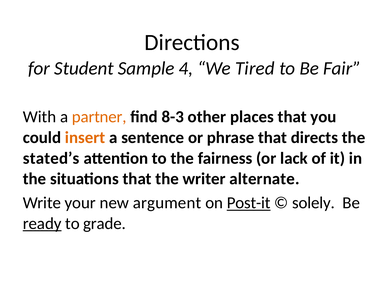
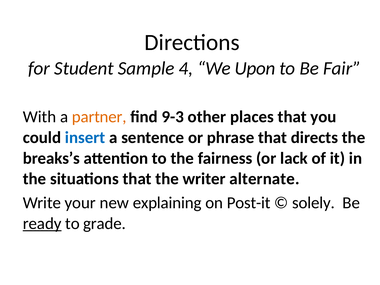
Tired: Tired -> Upon
8-3: 8-3 -> 9-3
insert colour: orange -> blue
stated’s: stated’s -> breaks’s
argument: argument -> explaining
Post-it underline: present -> none
